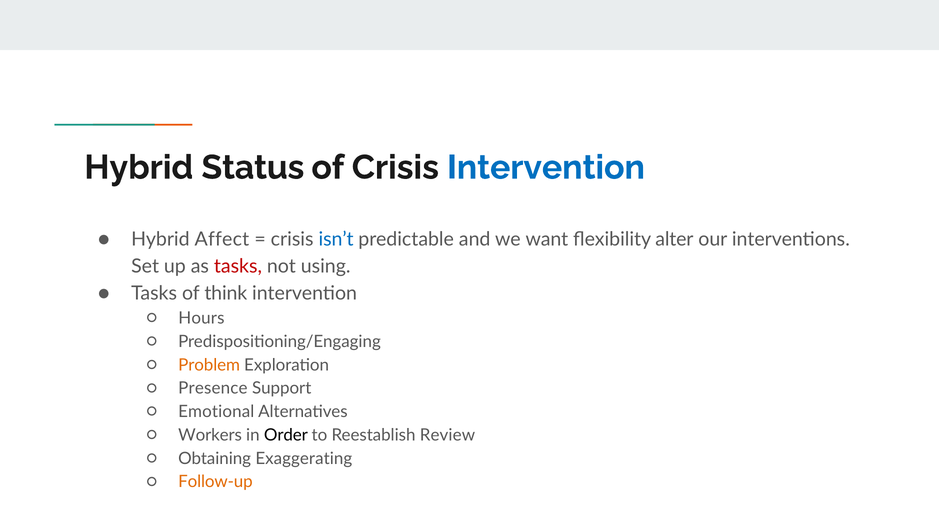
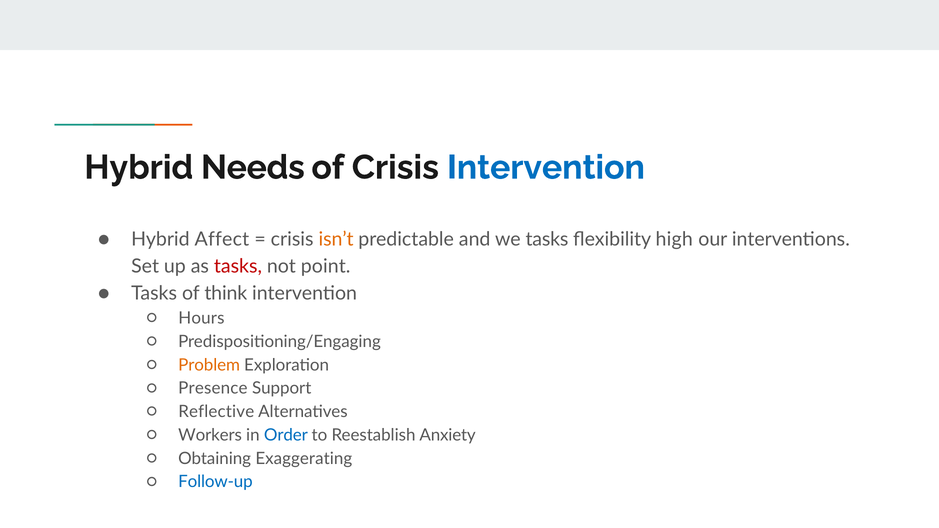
Status: Status -> Needs
isn’t colour: blue -> orange
we want: want -> tasks
alter: alter -> high
using: using -> point
Emotional: Emotional -> Reflective
Order colour: black -> blue
Review: Review -> Anxiety
Follow-up colour: orange -> blue
